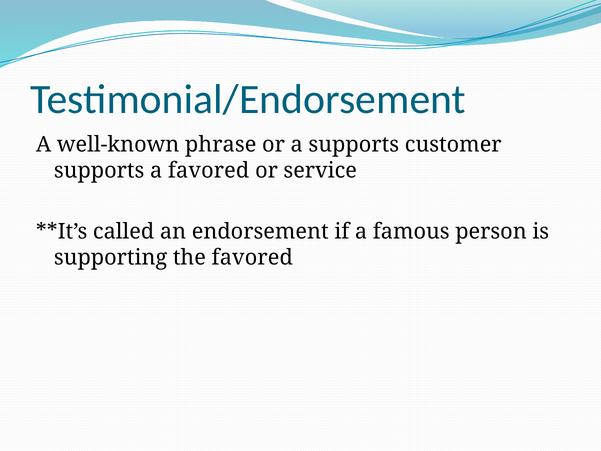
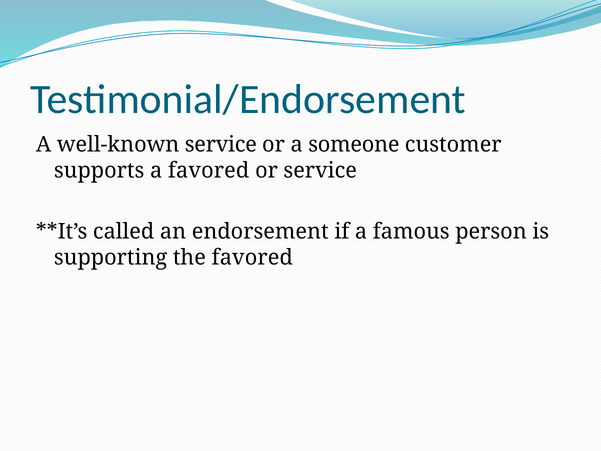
well-known phrase: phrase -> service
a supports: supports -> someone
